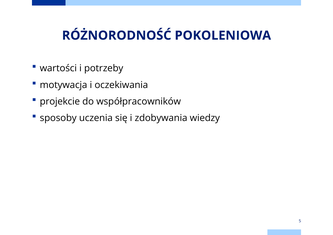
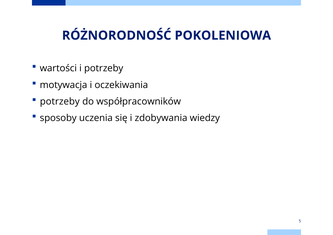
projekcie at (60, 102): projekcie -> potrzeby
